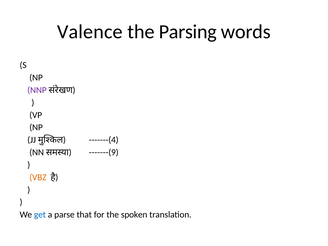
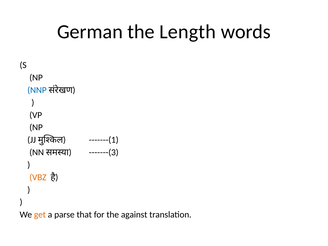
Valence: Valence -> German
Parsing: Parsing -> Length
NNP colour: purple -> blue
-------(4: -------(4 -> -------(1
-------(9: -------(9 -> -------(3
get colour: blue -> orange
spoken: spoken -> against
